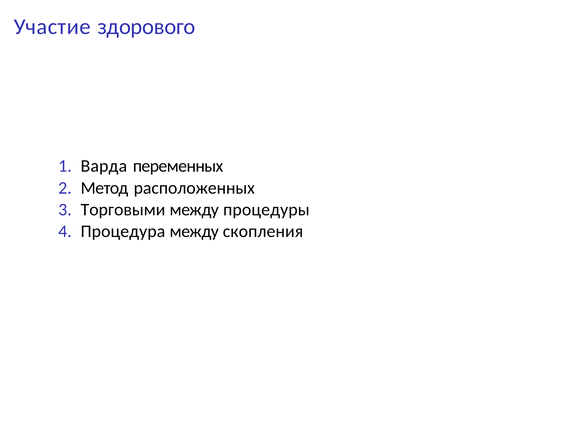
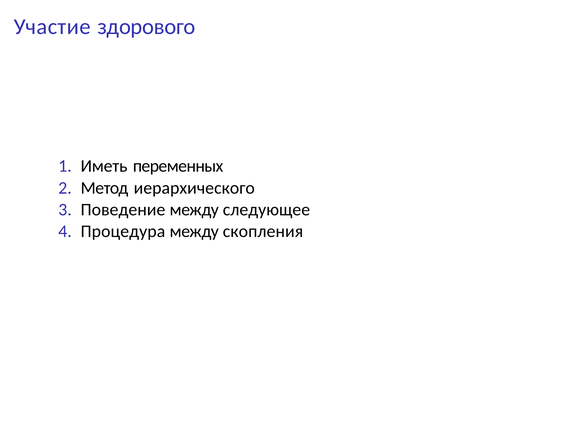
Варда: Варда -> Иметь
расположенных: расположенных -> иерархического
Торговыми: Торговыми -> Поведение
процедуры: процедуры -> следующее
